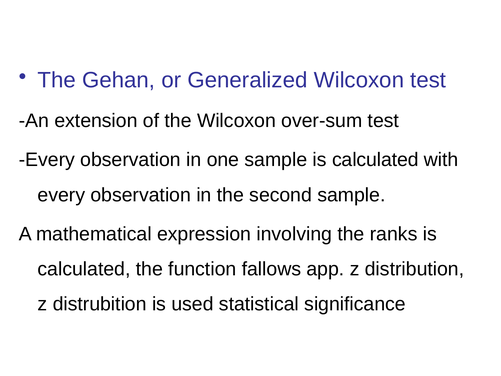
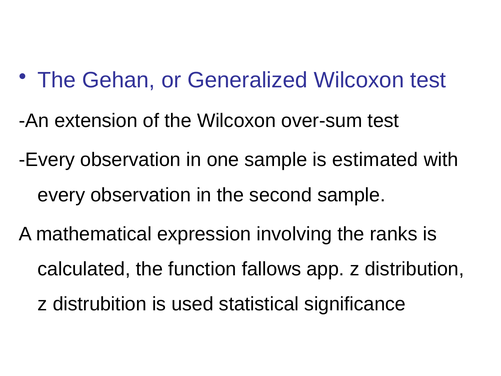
sample is calculated: calculated -> estimated
